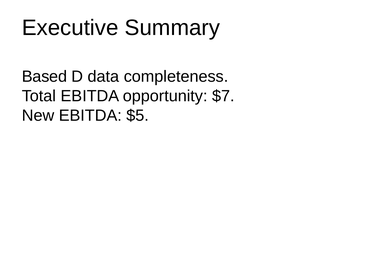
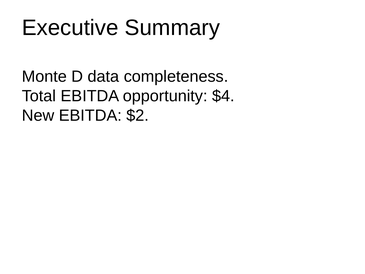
Based: Based -> Monte
$7: $7 -> $4
$5: $5 -> $2
